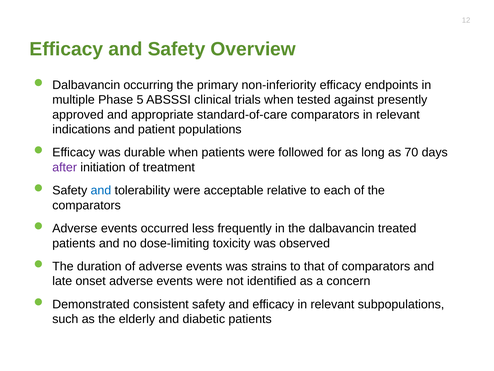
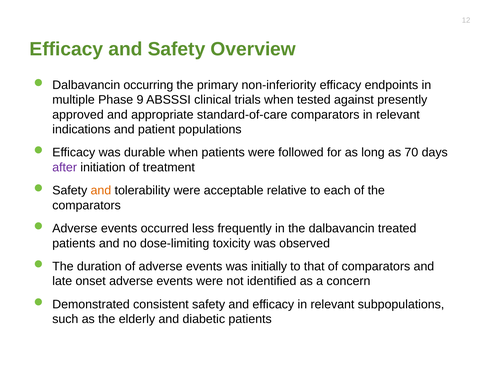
5: 5 -> 9
and at (101, 190) colour: blue -> orange
strains: strains -> initially
